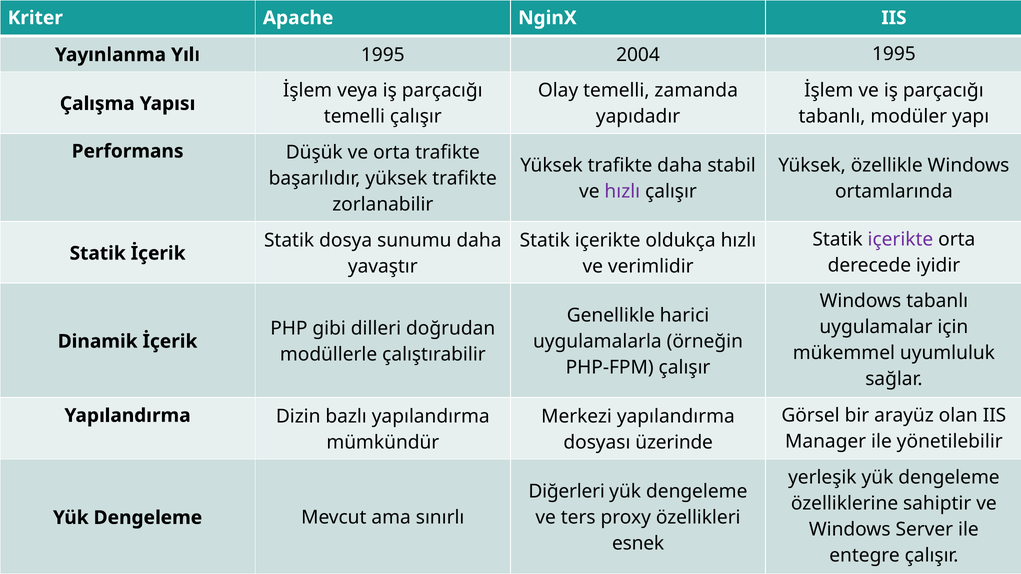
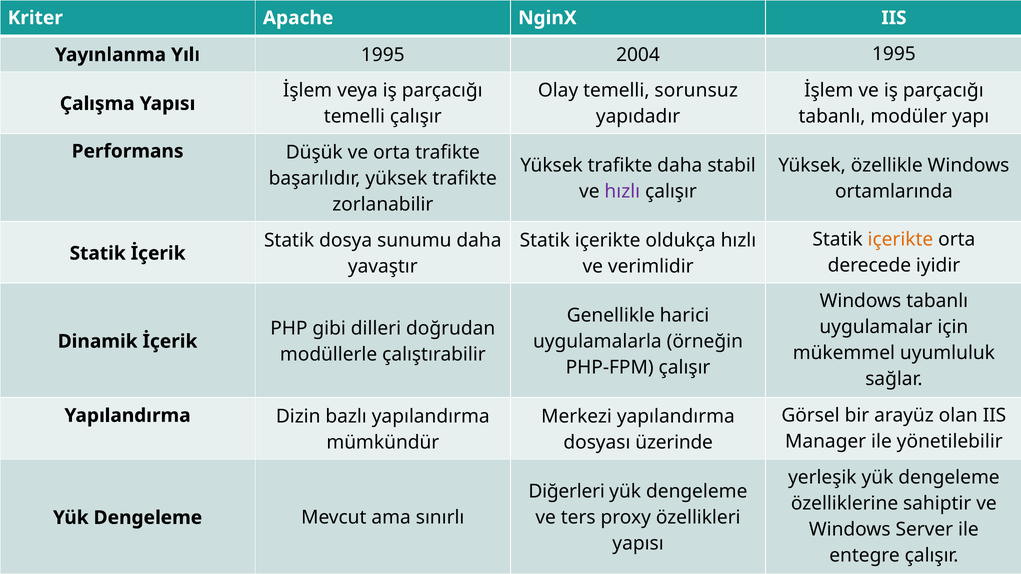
zamanda: zamanda -> sorunsuz
içerikte at (900, 240) colour: purple -> orange
esnek at (638, 544): esnek -> yapısı
